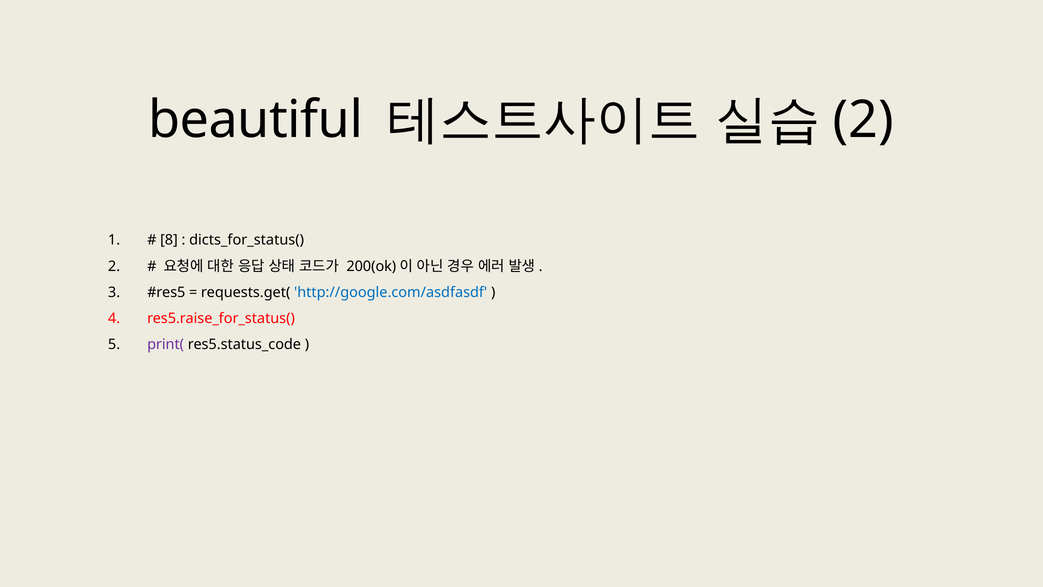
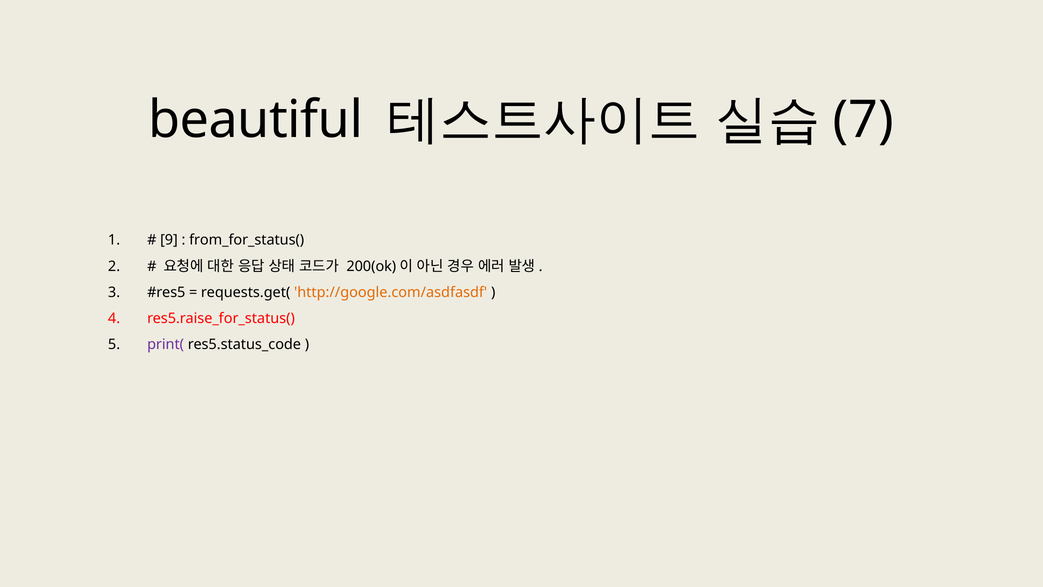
2 at (863, 120): 2 -> 7
8: 8 -> 9
dicts_for_status(: dicts_for_status( -> from_for_status(
http://google.com/asdfasdf colour: blue -> orange
